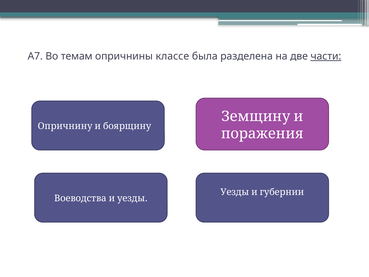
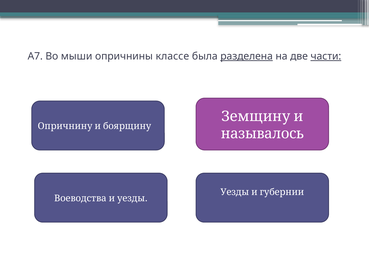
темам: темам -> мыши
разделена underline: none -> present
поражения: поражения -> называлось
